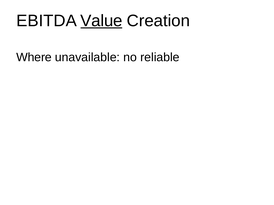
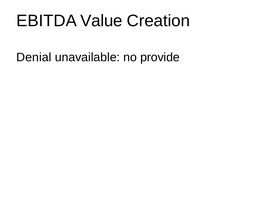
Value underline: present -> none
Where: Where -> Denial
reliable: reliable -> provide
